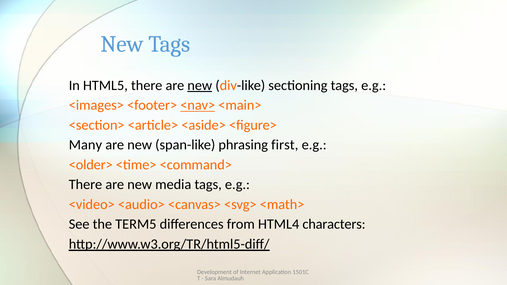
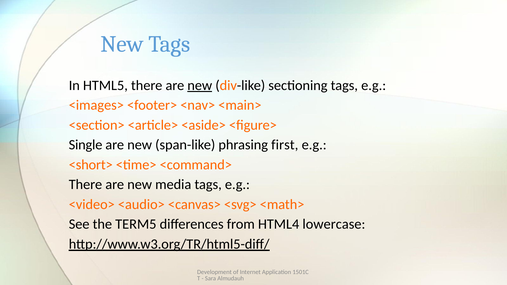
<nav> underline: present -> none
Many: Many -> Single
<older>: <older> -> <short>
characters: characters -> lowercase
